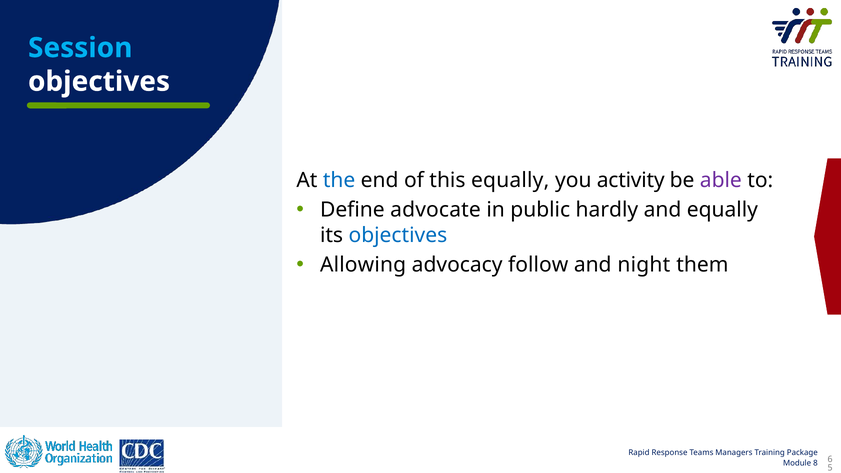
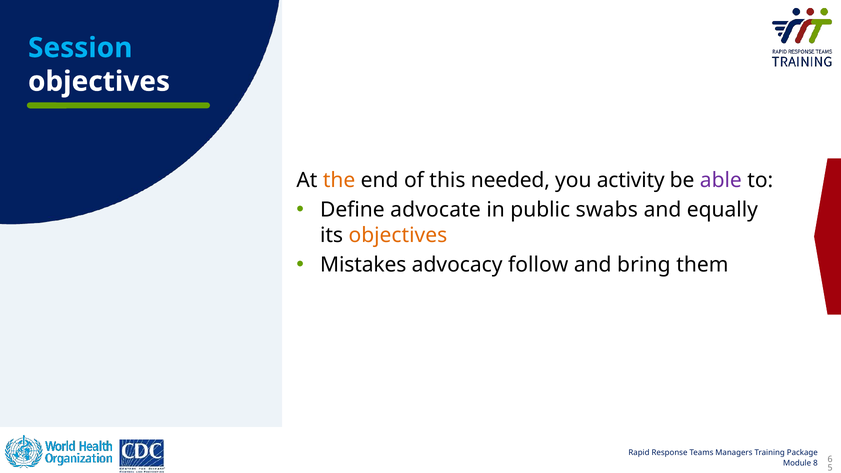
the colour: blue -> orange
this equally: equally -> needed
hardly: hardly -> swabs
objectives at (398, 235) colour: blue -> orange
Allowing: Allowing -> Mistakes
night: night -> bring
